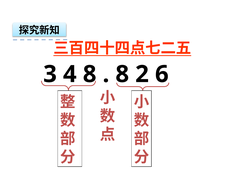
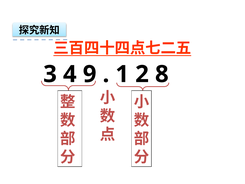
4 8: 8 -> 9
8 at (122, 74): 8 -> 1
6: 6 -> 8
